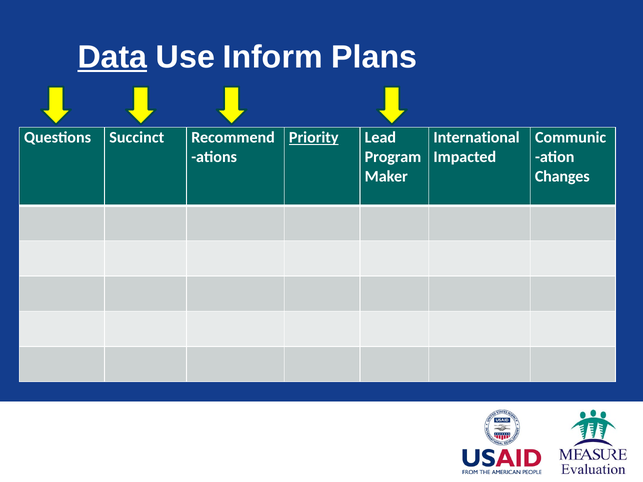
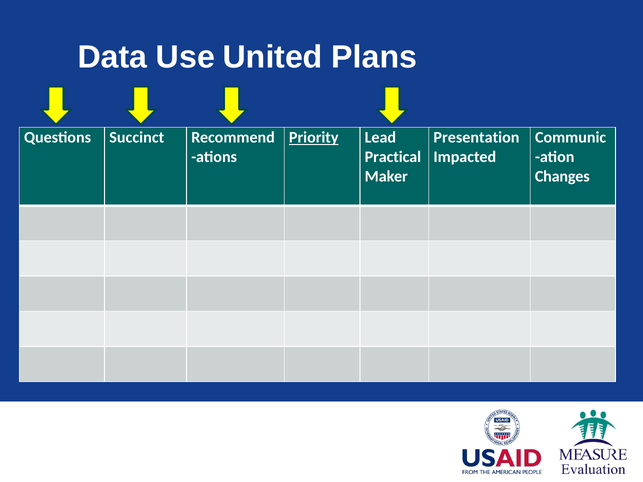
Data underline: present -> none
Inform: Inform -> United
International: International -> Presentation
Program: Program -> Practical
